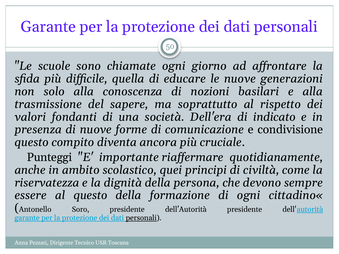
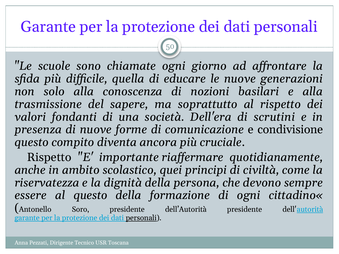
indicato: indicato -> scrutini
Punteggi at (49, 157): Punteggi -> Rispetto
